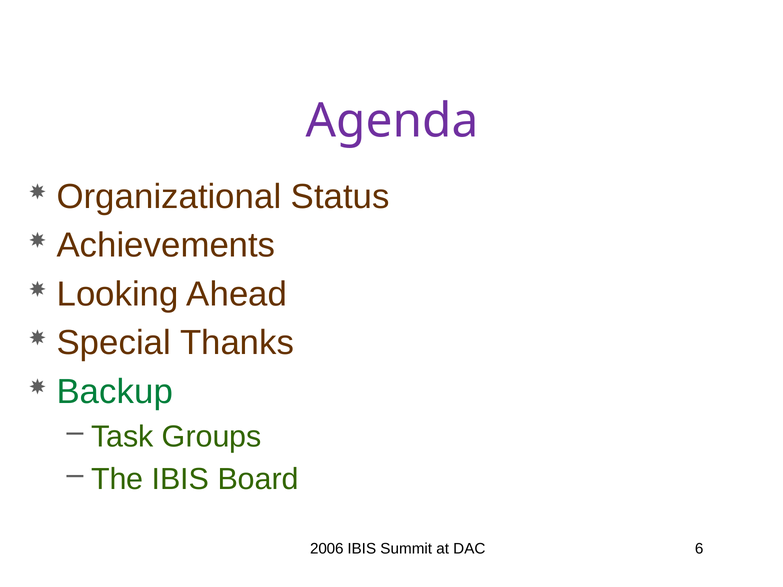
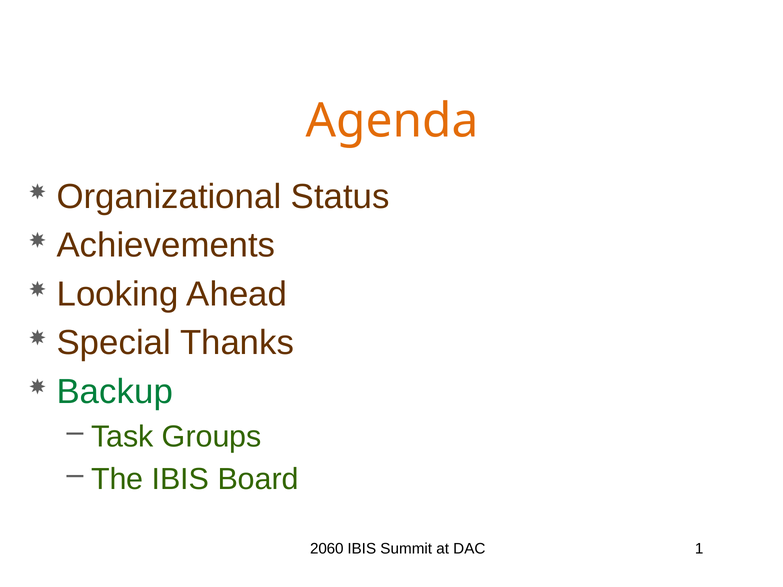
Agenda colour: purple -> orange
2006: 2006 -> 2060
6: 6 -> 1
